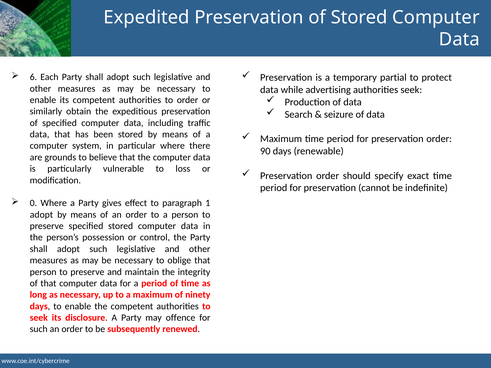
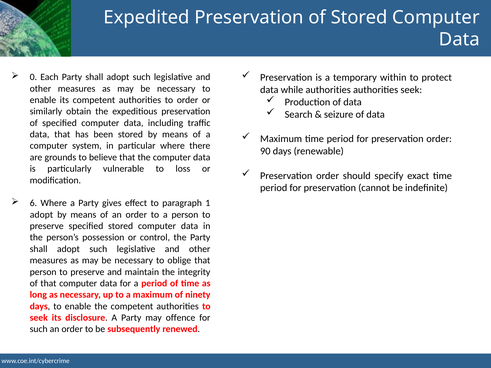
6: 6 -> 0
partial: partial -> within
while advertising: advertising -> authorities
0: 0 -> 6
